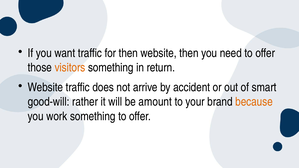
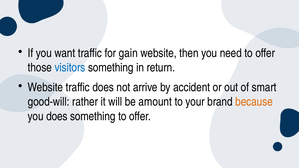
for then: then -> gain
visitors colour: orange -> blue
you work: work -> does
